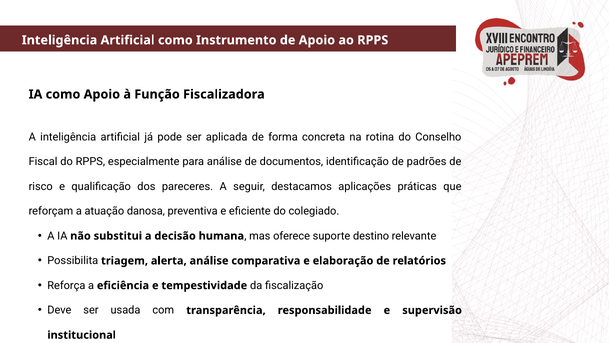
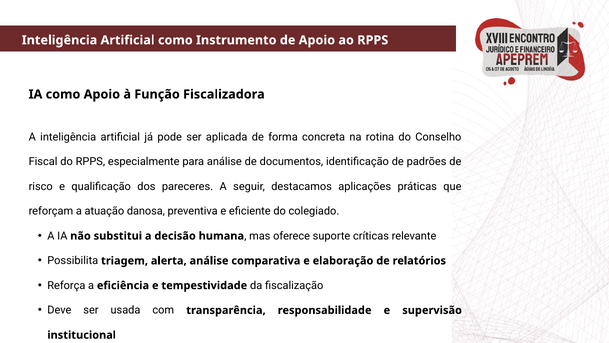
destino: destino -> críticas
